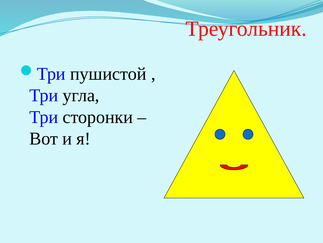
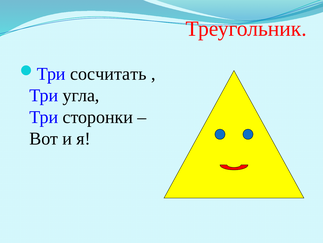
пушистой: пушистой -> сосчитать
